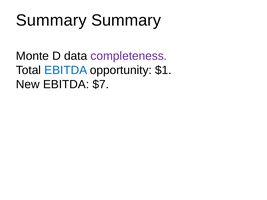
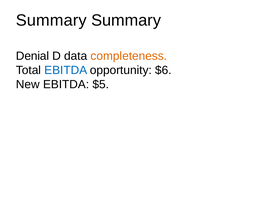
Monte: Monte -> Denial
completeness colour: purple -> orange
$1: $1 -> $6
$7: $7 -> $5
